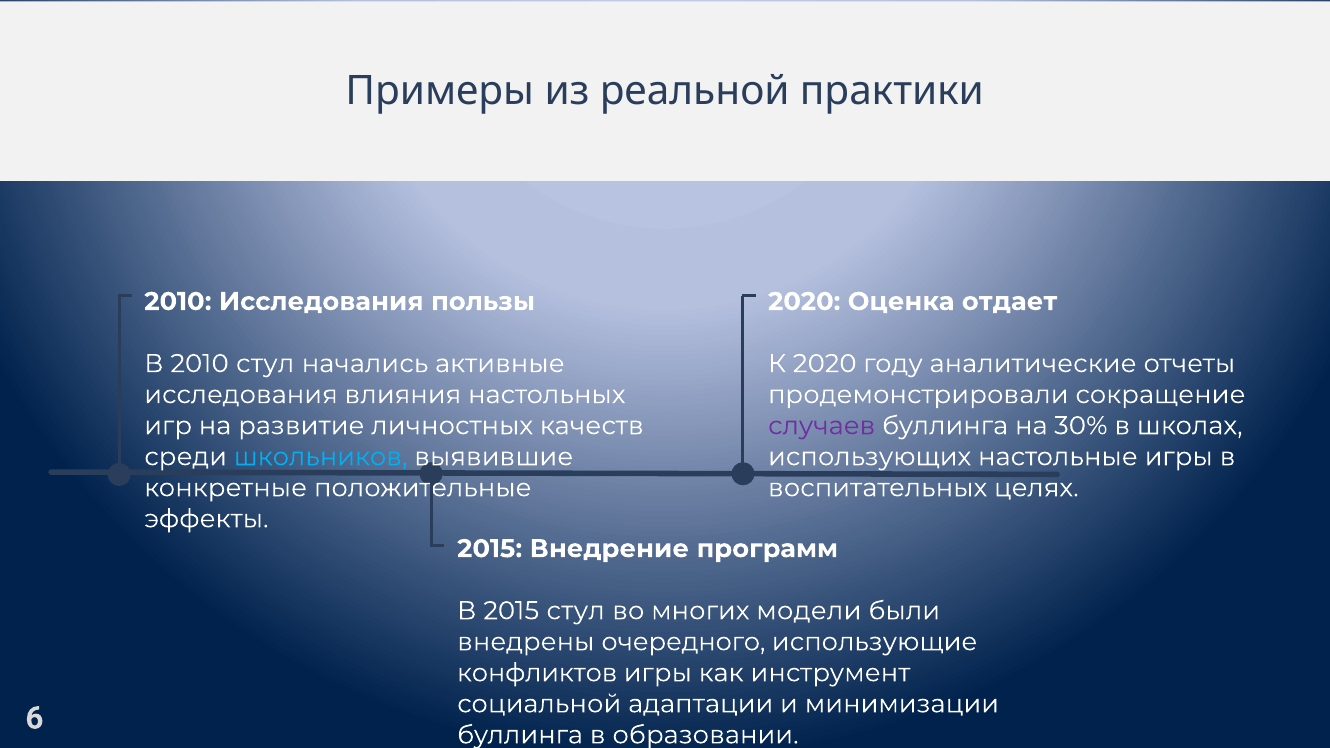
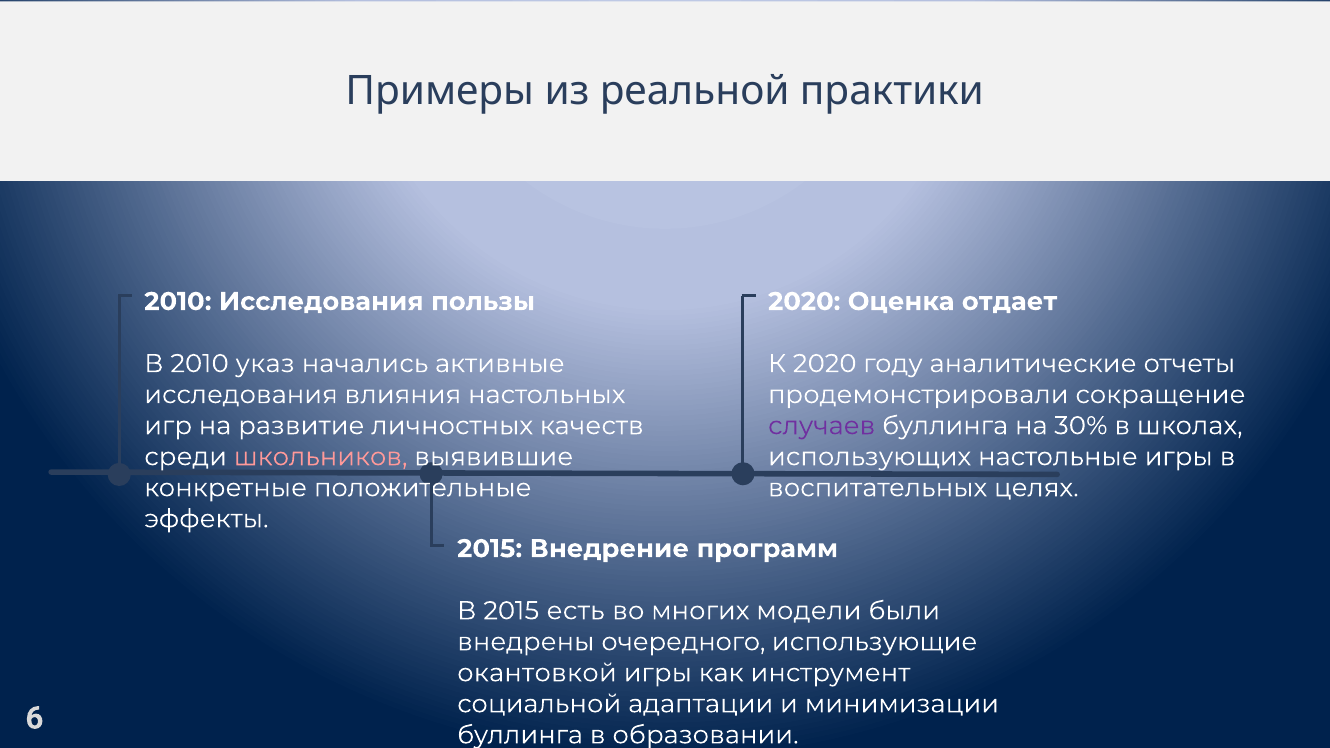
2010 стул: стул -> указ
школьников colour: light blue -> pink
2015 стул: стул -> есть
конфликтов: конфликтов -> окантовкой
